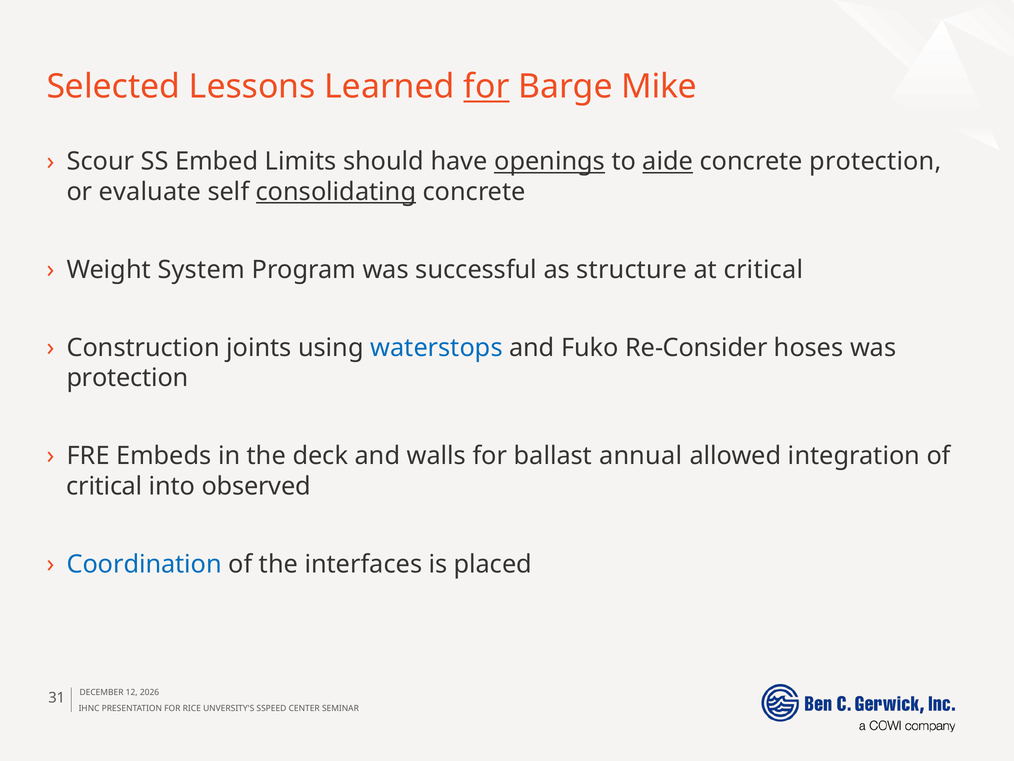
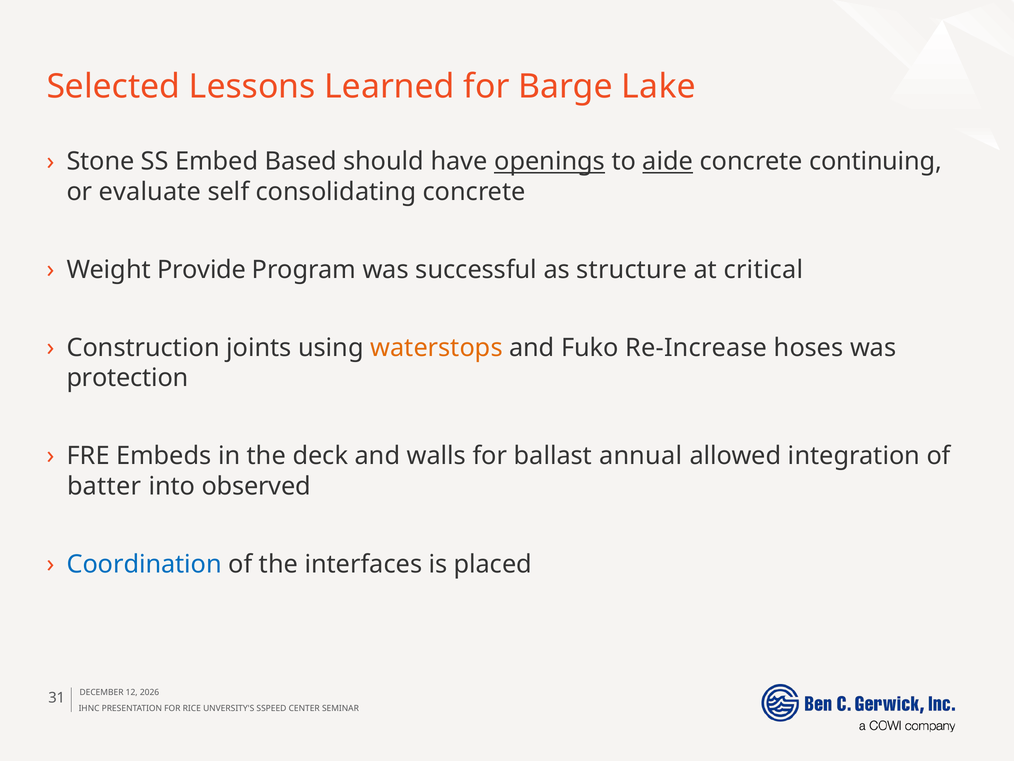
for at (486, 87) underline: present -> none
Mike: Mike -> Lake
Scour: Scour -> Stone
Limits: Limits -> Based
concrete protection: protection -> continuing
consolidating underline: present -> none
System: System -> Provide
waterstops colour: blue -> orange
Re-Consider: Re-Consider -> Re-Increase
critical at (104, 486): critical -> batter
